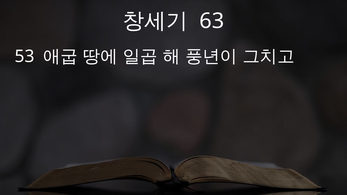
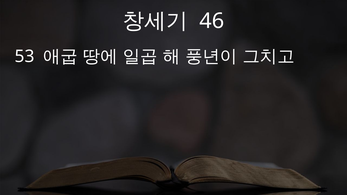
63: 63 -> 46
